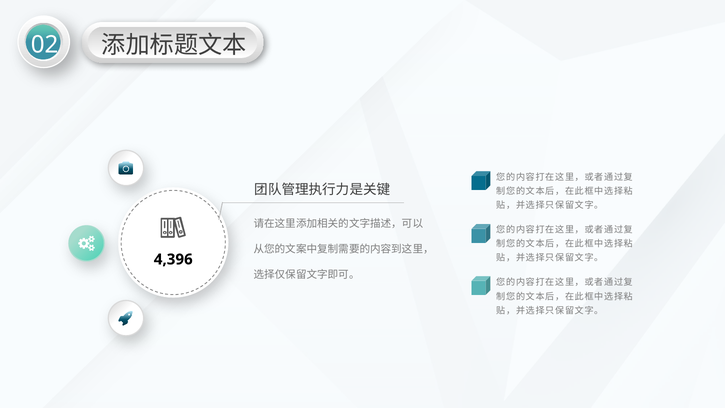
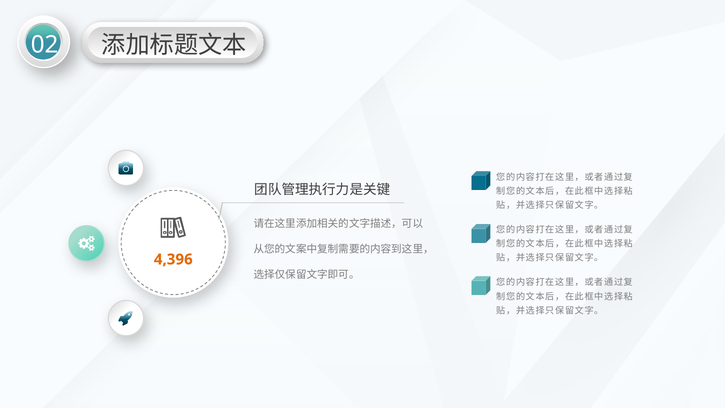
4,396 colour: black -> orange
